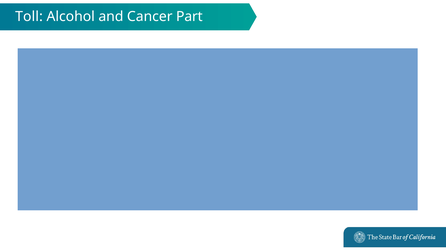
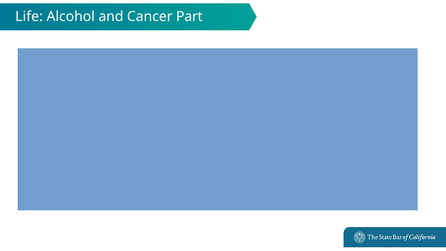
Toll: Toll -> Life
